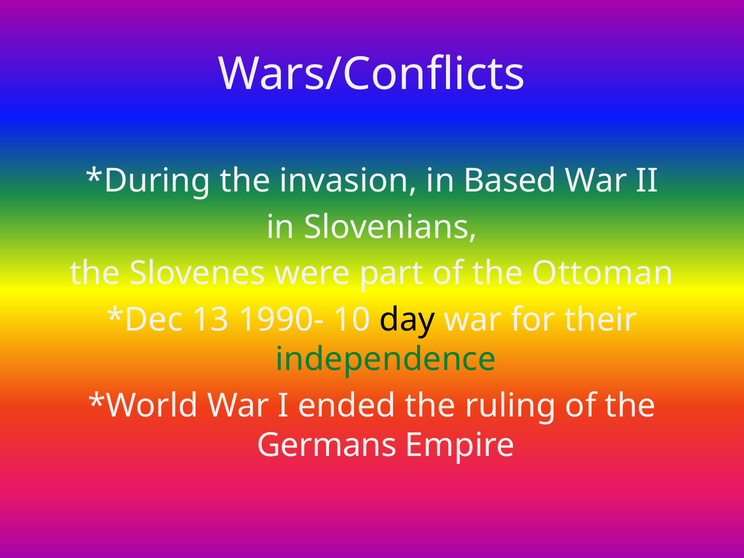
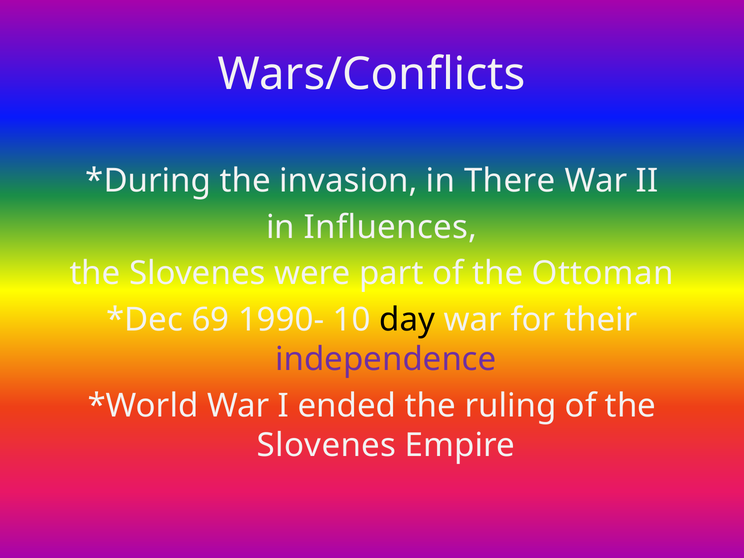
Based: Based -> There
Slovenians: Slovenians -> Influences
13: 13 -> 69
independence colour: green -> purple
Germans at (327, 446): Germans -> Slovenes
